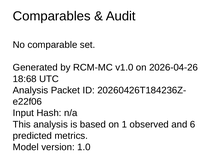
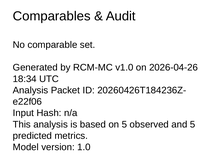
18:68: 18:68 -> 18:34
on 1: 1 -> 5
and 6: 6 -> 5
